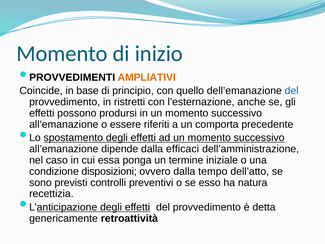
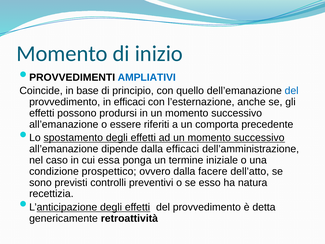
AMPLIATIVI colour: orange -> blue
in ristretti: ristretti -> efficaci
disposizioni: disposizioni -> prospettico
tempo: tempo -> facere
